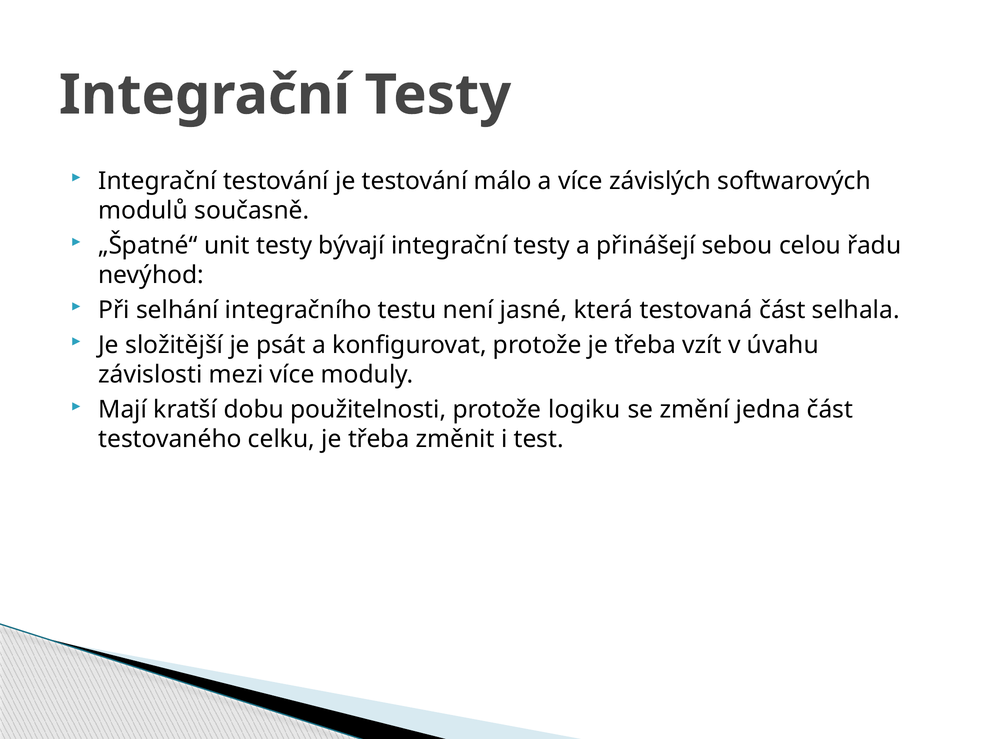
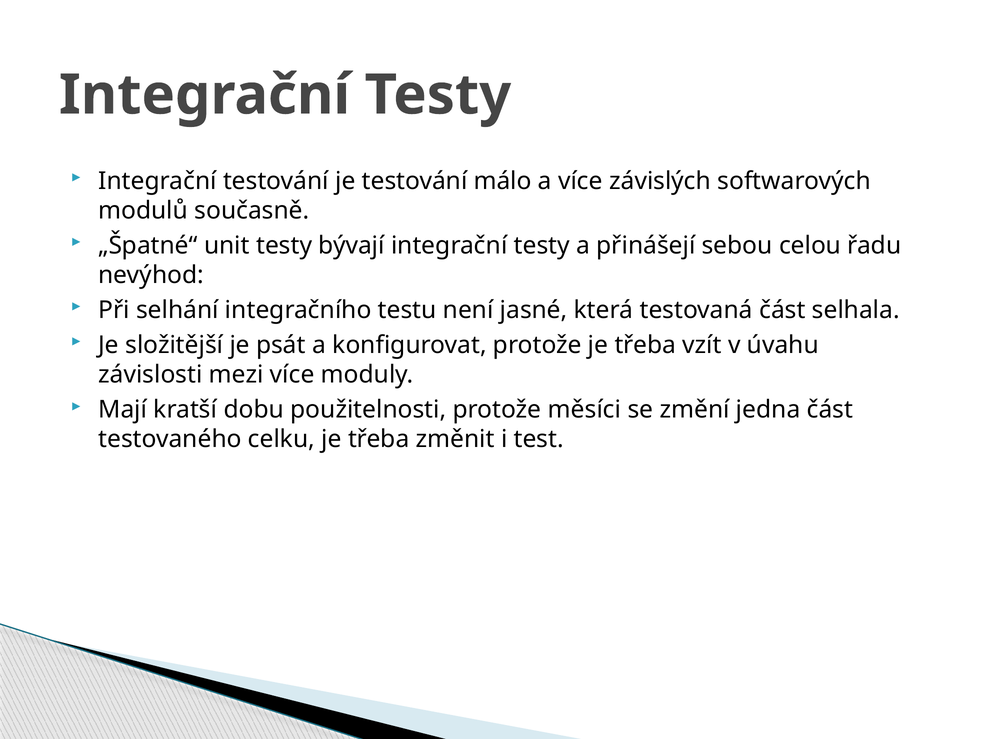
logiku: logiku -> měsíci
